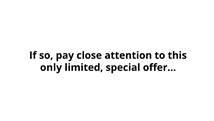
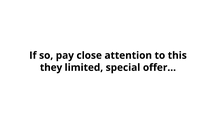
only: only -> they
